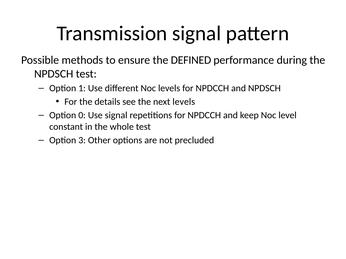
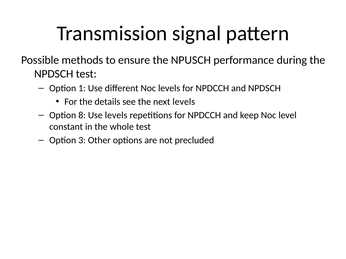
DEFINED: DEFINED -> NPUSCH
0: 0 -> 8
Use signal: signal -> levels
